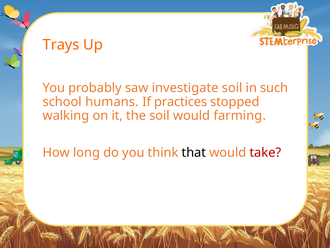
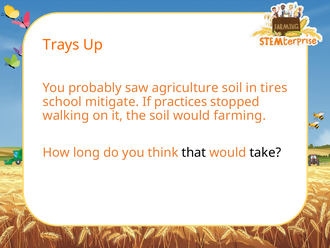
investigate: investigate -> agriculture
such: such -> tires
humans: humans -> mitigate
take colour: red -> black
